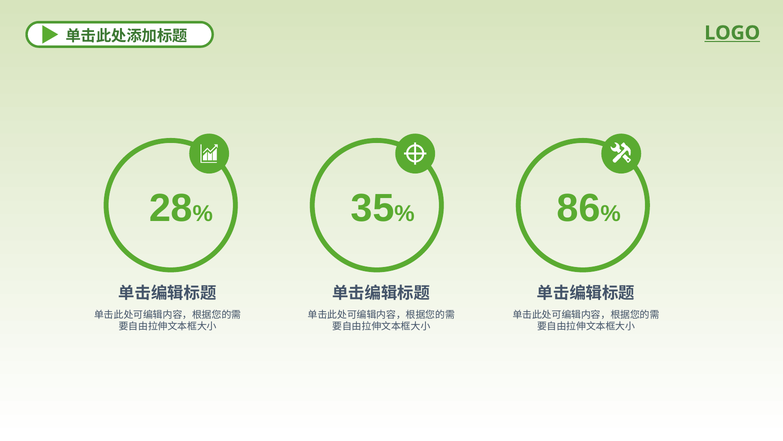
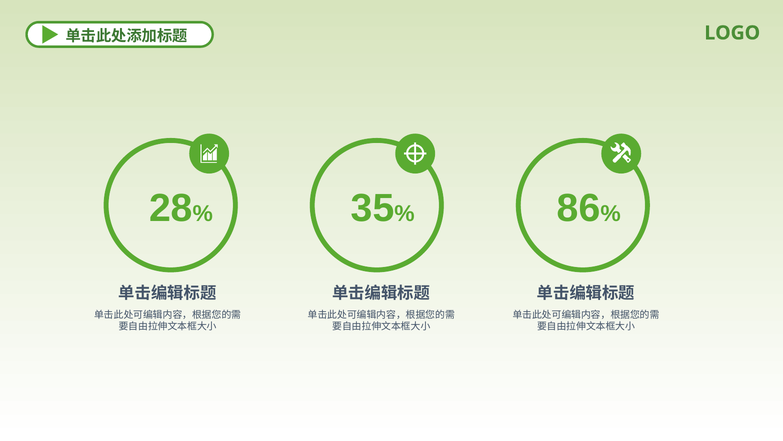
LOGO underline: present -> none
